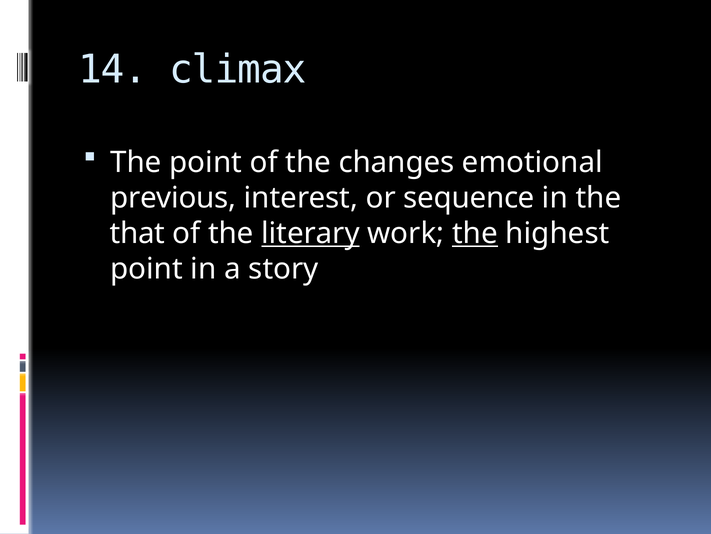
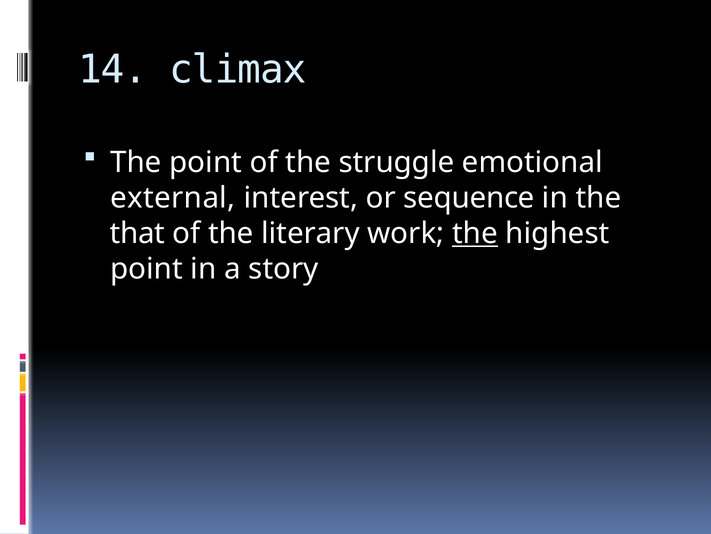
changes: changes -> struggle
previous: previous -> external
literary underline: present -> none
